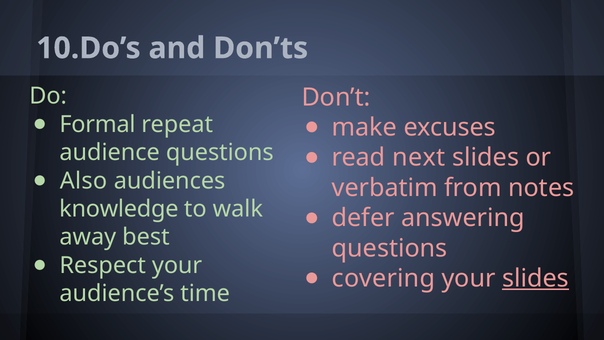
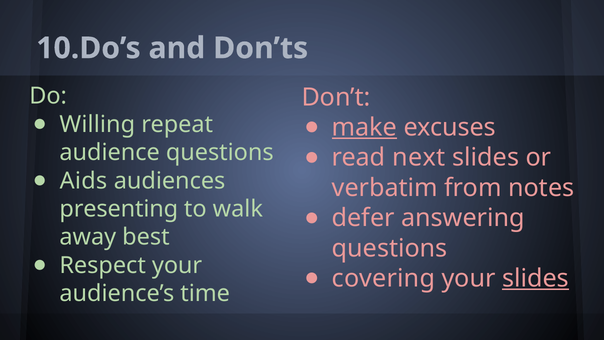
Formal: Formal -> Willing
make underline: none -> present
Also: Also -> Aids
knowledge: knowledge -> presenting
